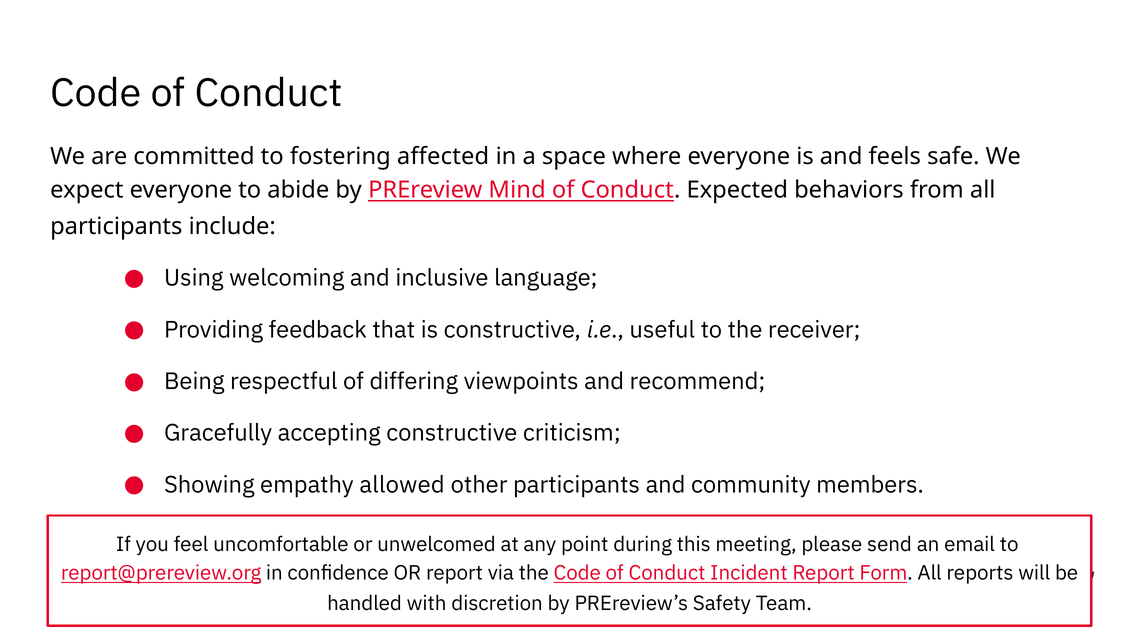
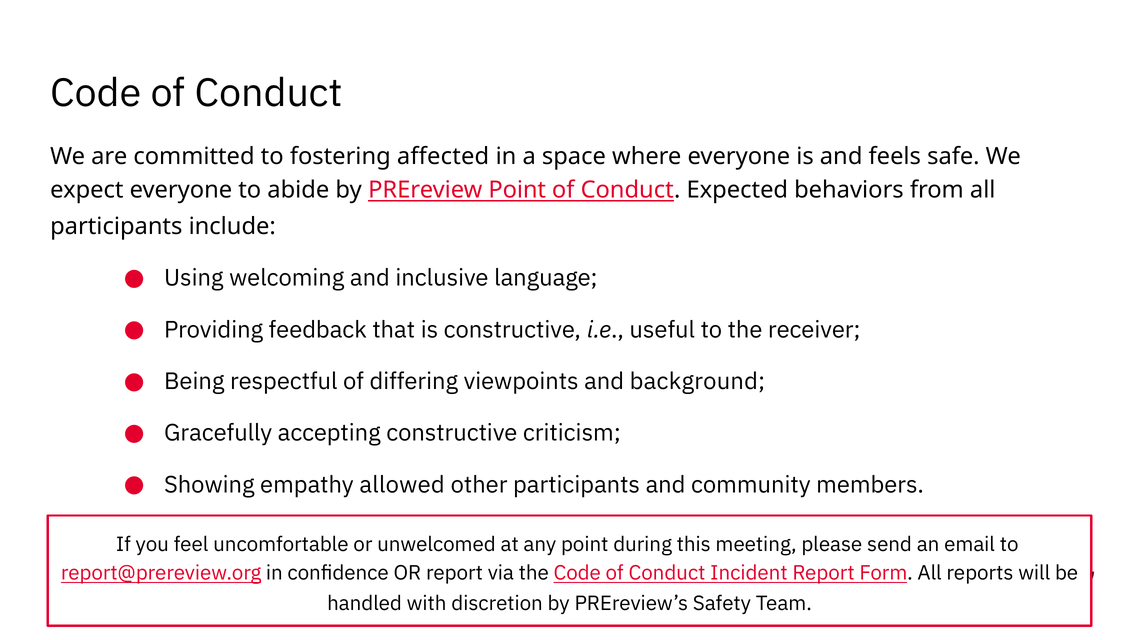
PREreview Mind: Mind -> Point
recommend: recommend -> background
